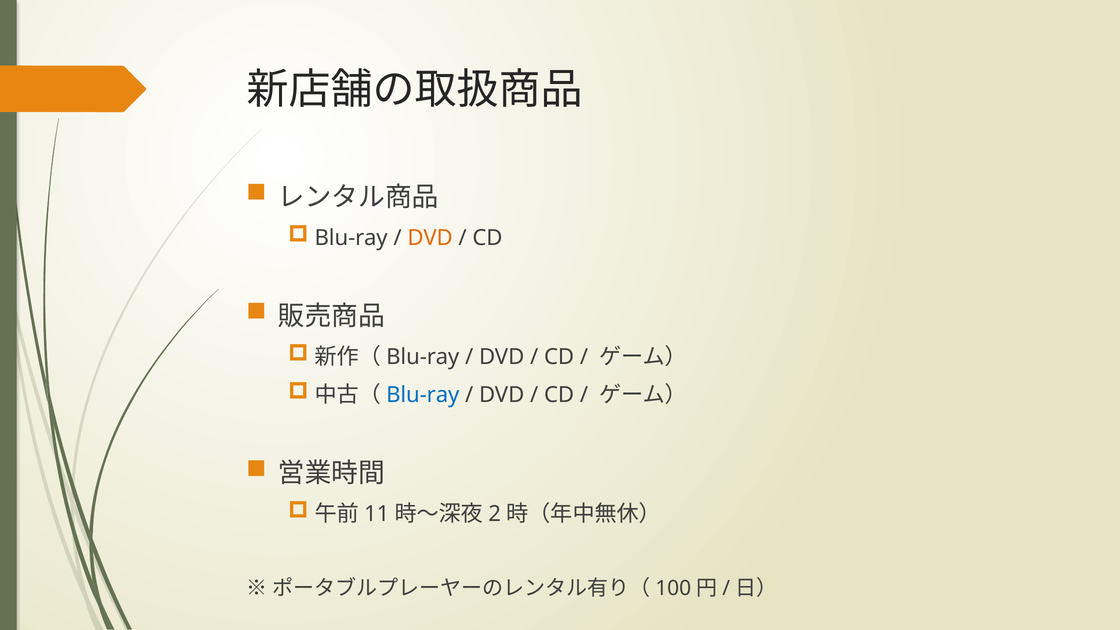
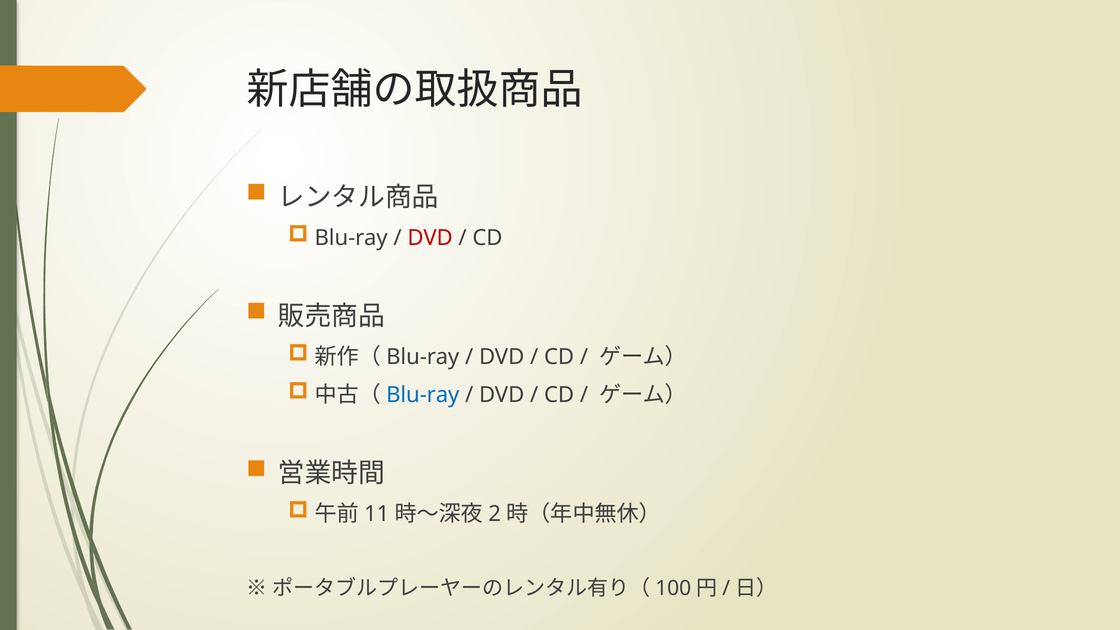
DVD at (430, 238) colour: orange -> red
